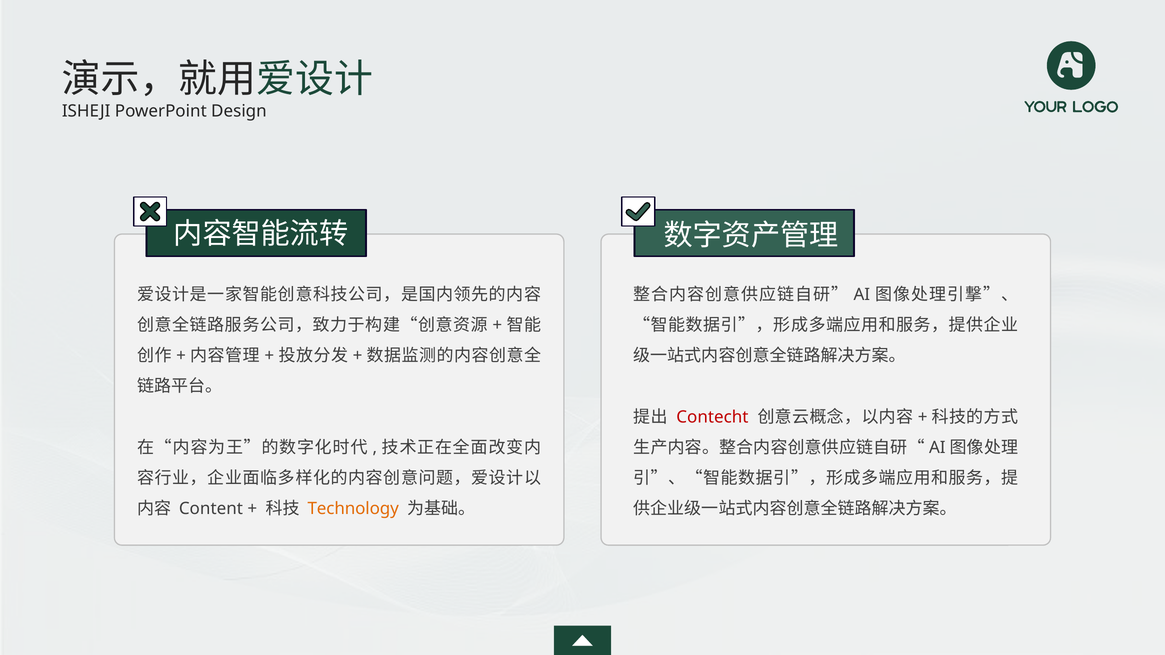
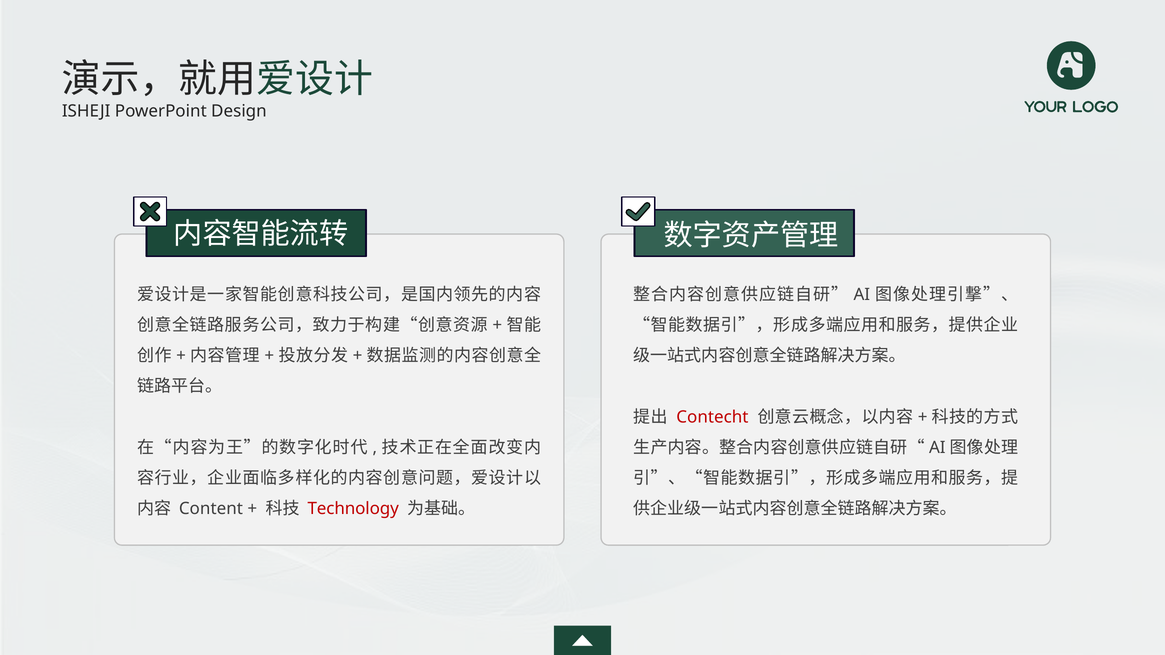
Technology colour: orange -> red
